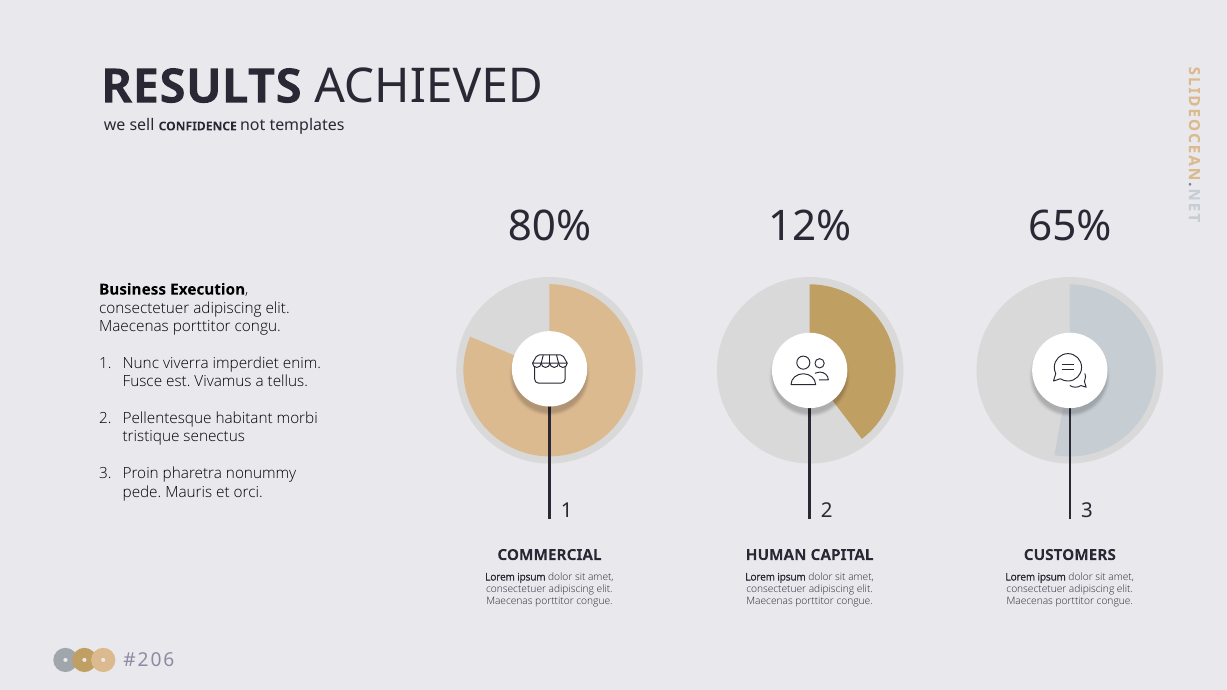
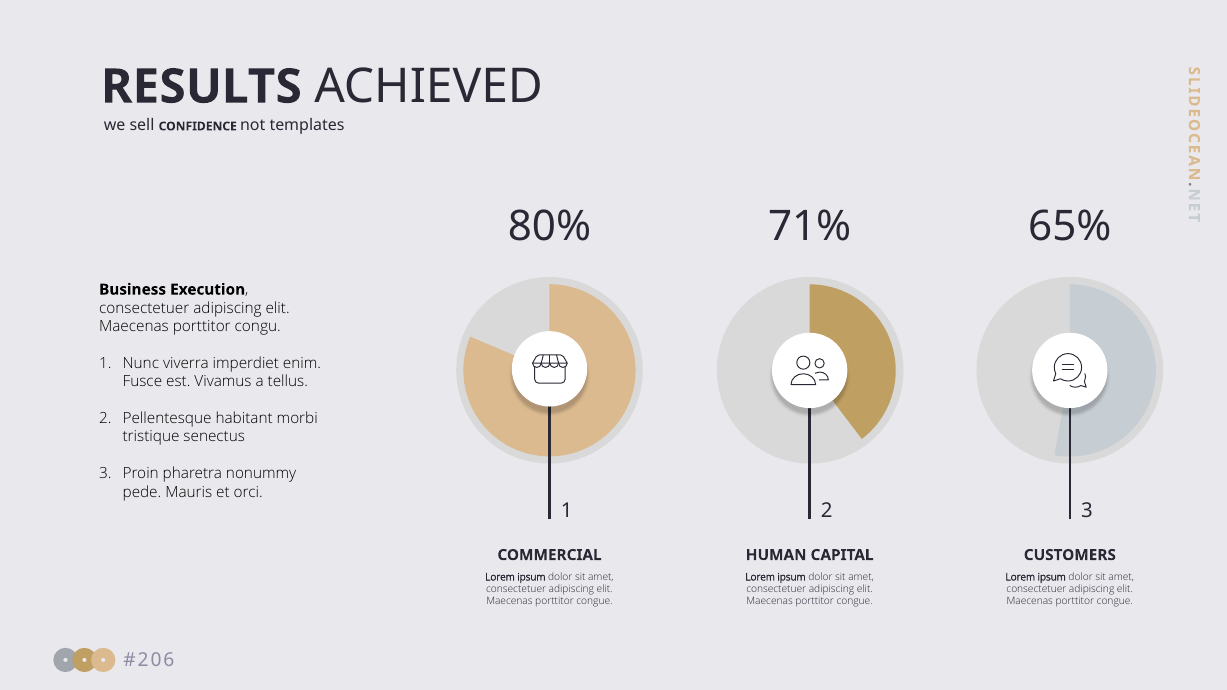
12%: 12% -> 71%
